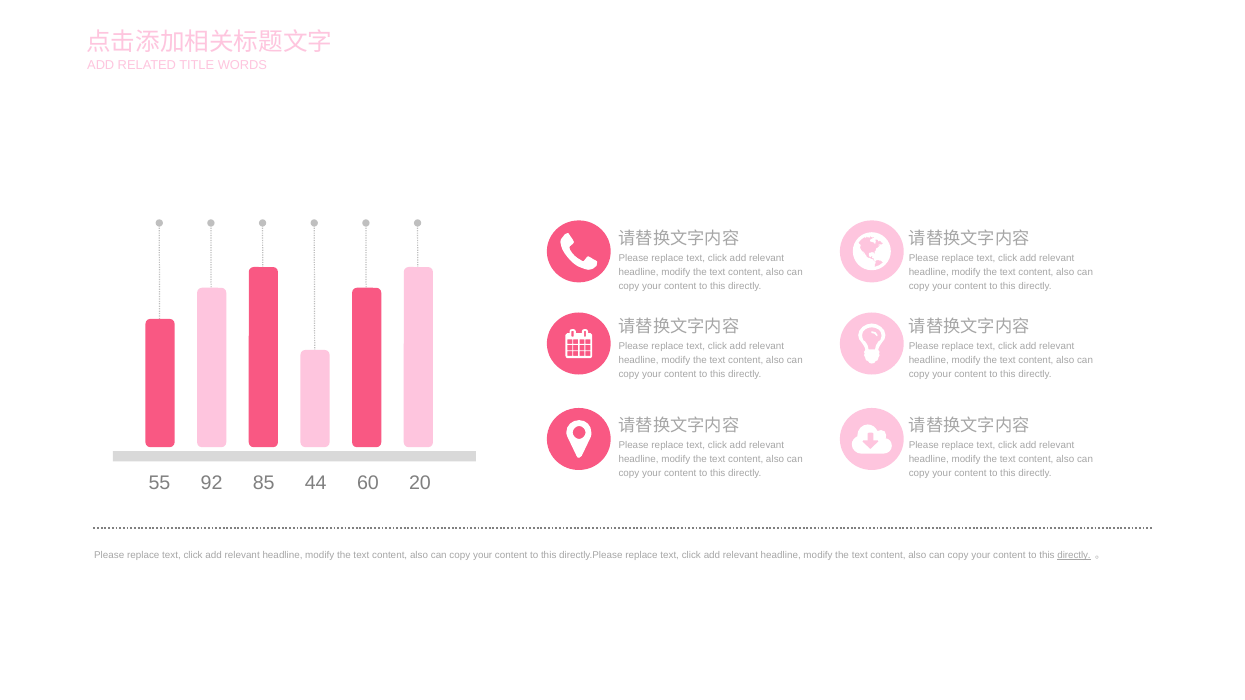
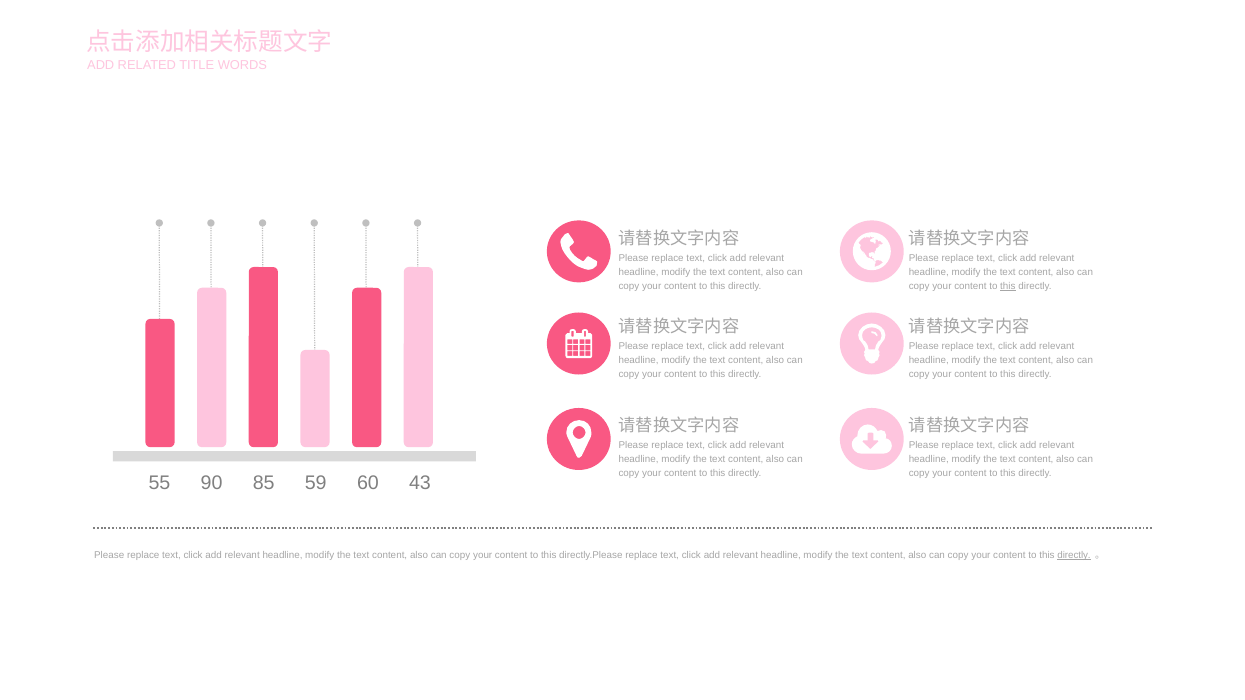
this at (1008, 287) underline: none -> present
92: 92 -> 90
44: 44 -> 59
20: 20 -> 43
